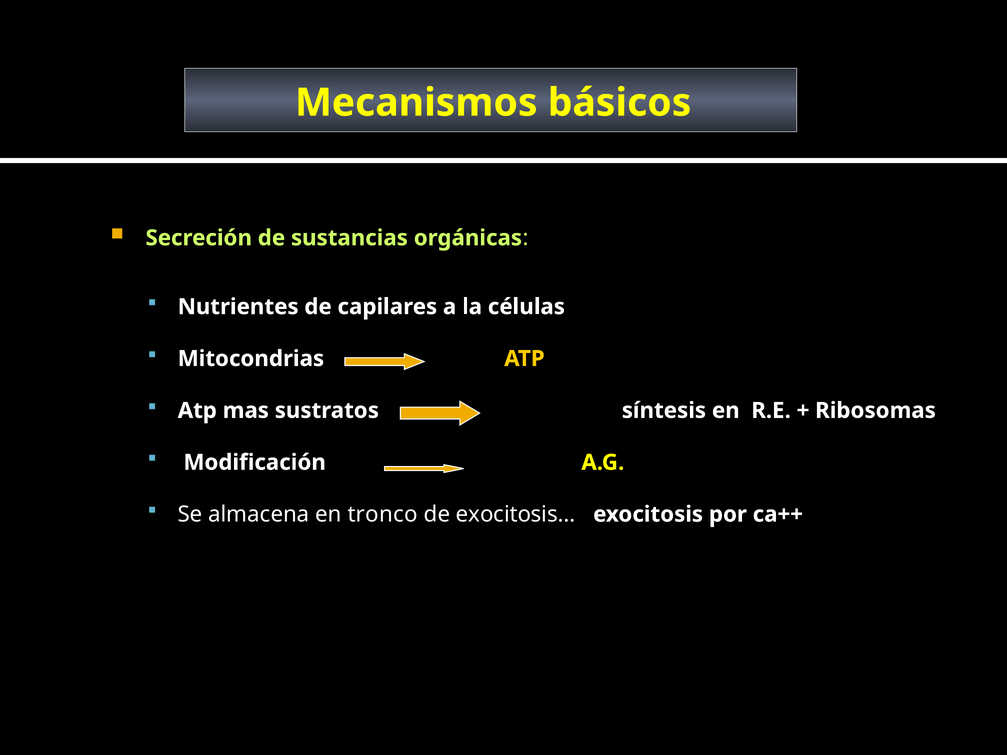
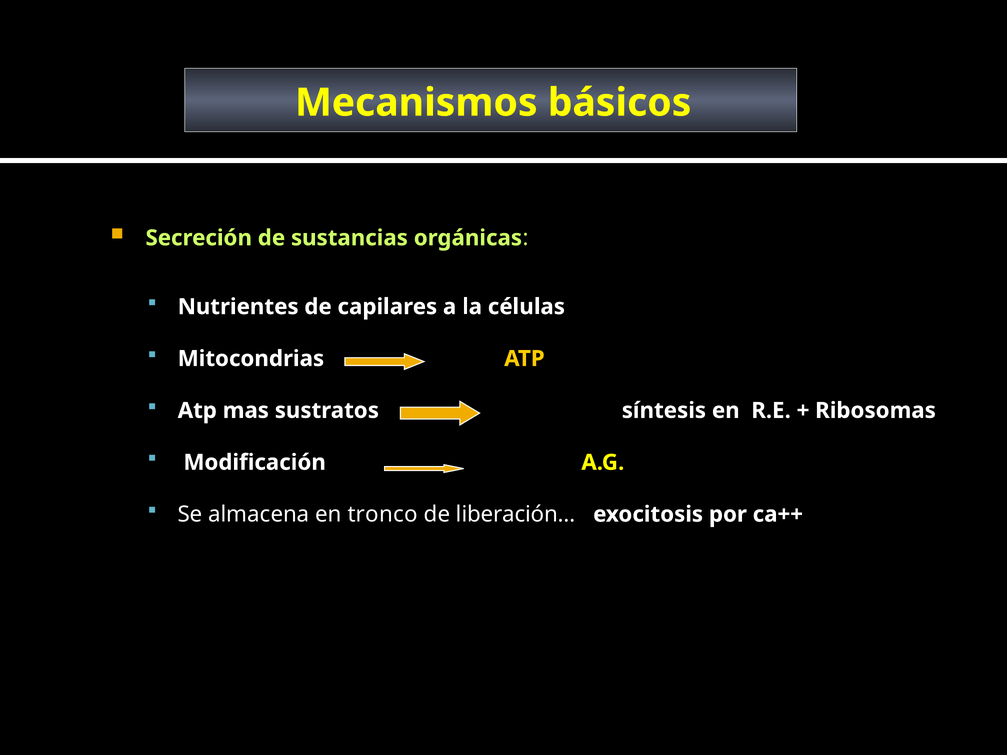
exocitosis…: exocitosis… -> liberación…
